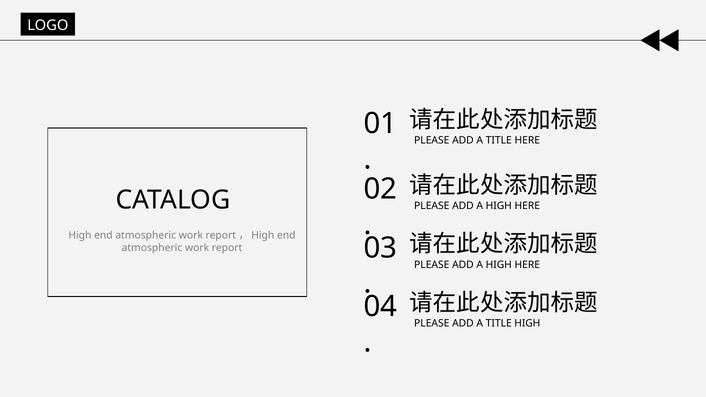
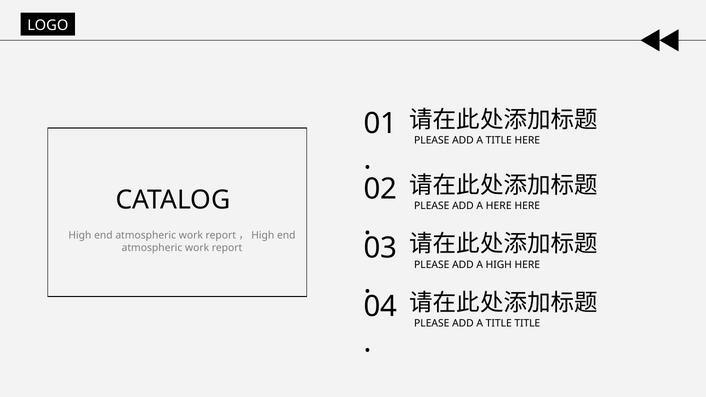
HIGH at (499, 206): HIGH -> HERE
TITLE HIGH: HIGH -> TITLE
